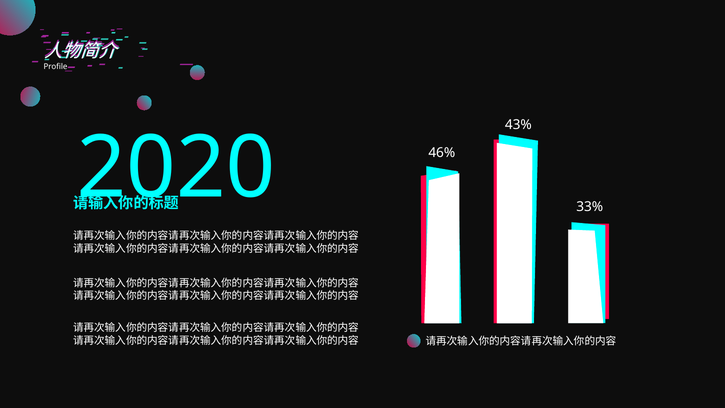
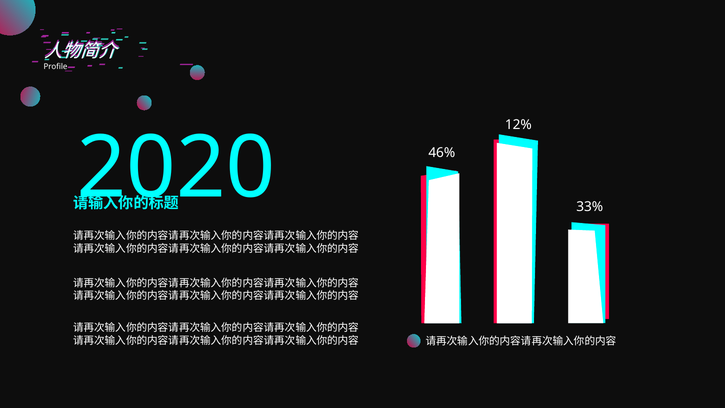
43%: 43% -> 12%
